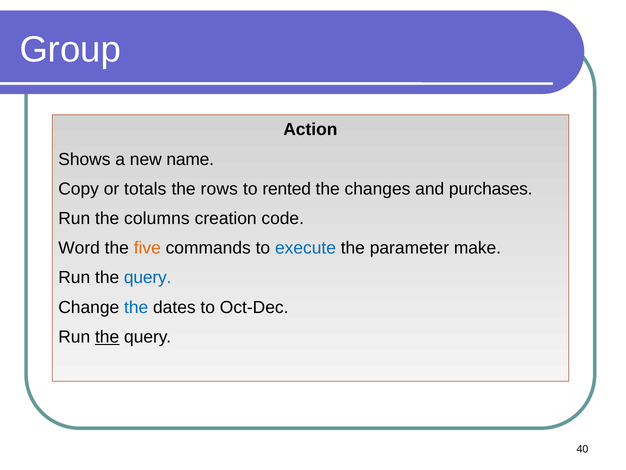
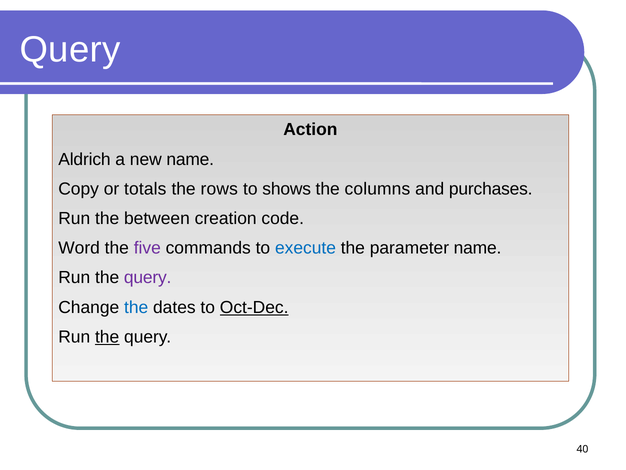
Group at (70, 49): Group -> Query
Shows: Shows -> Aldrich
rented: rented -> shows
changes: changes -> columns
columns: columns -> between
five colour: orange -> purple
parameter make: make -> name
query at (148, 277) colour: blue -> purple
Oct-Dec underline: none -> present
